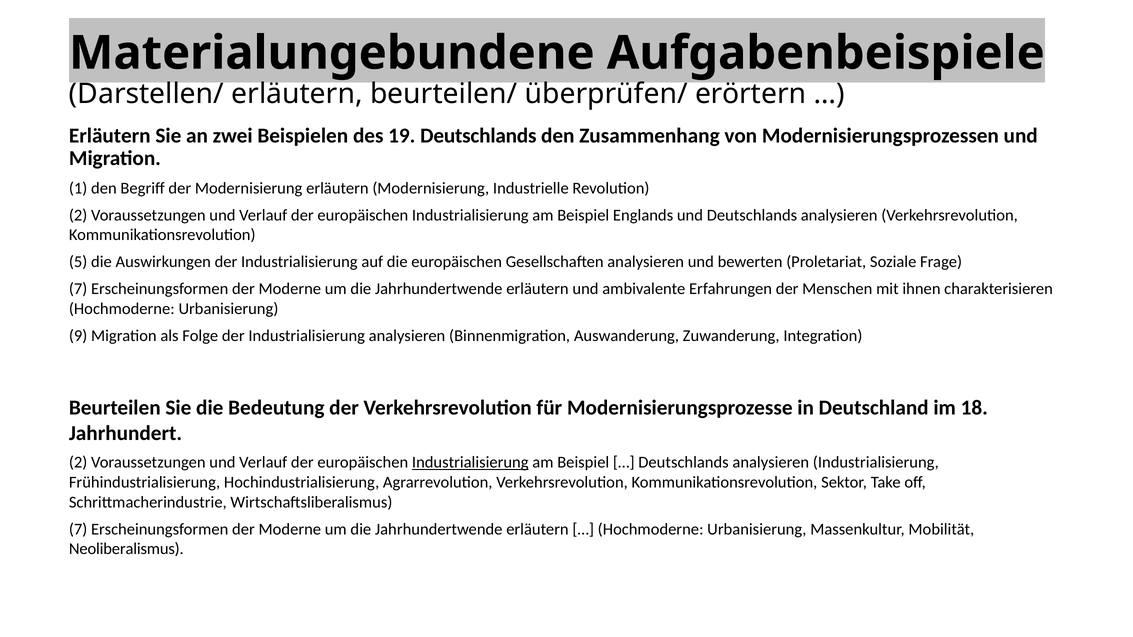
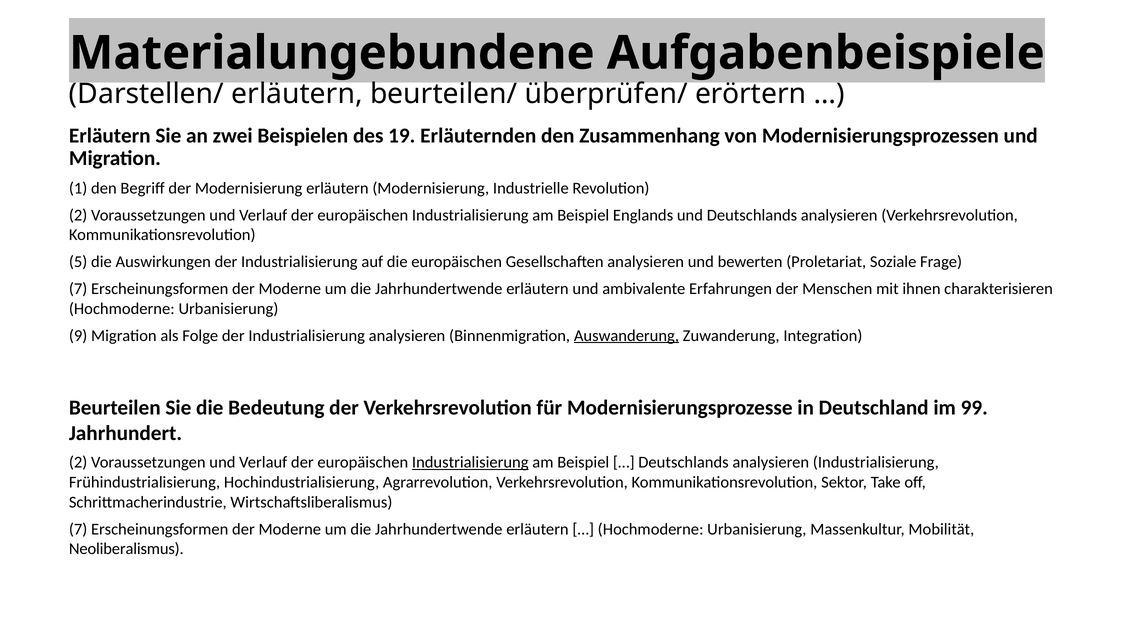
19 Deutschlands: Deutschlands -> Erläuternden
Auswanderung underline: none -> present
18: 18 -> 99
